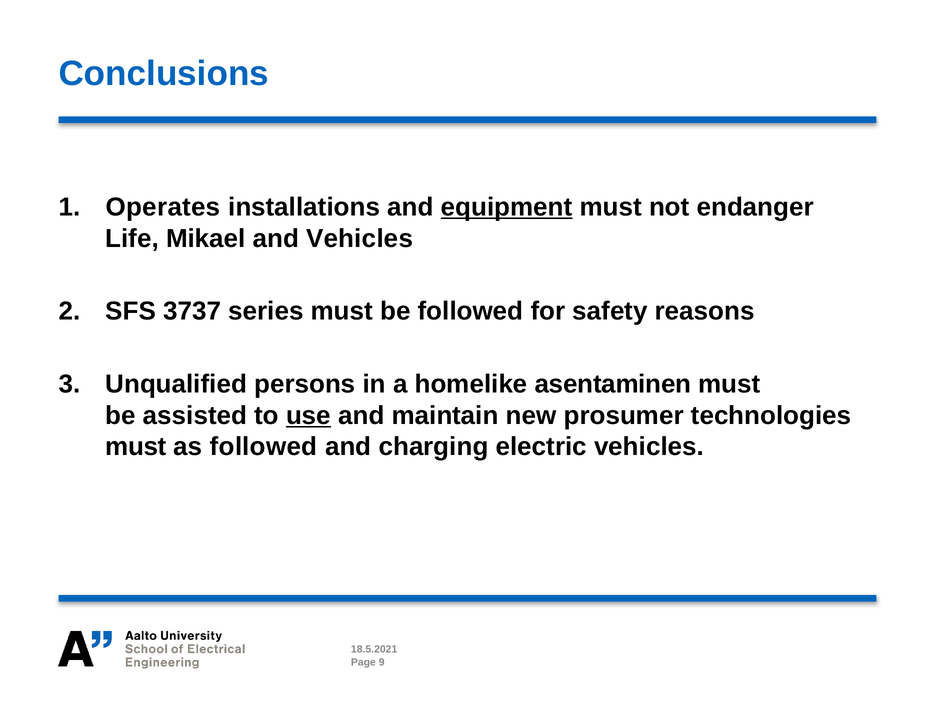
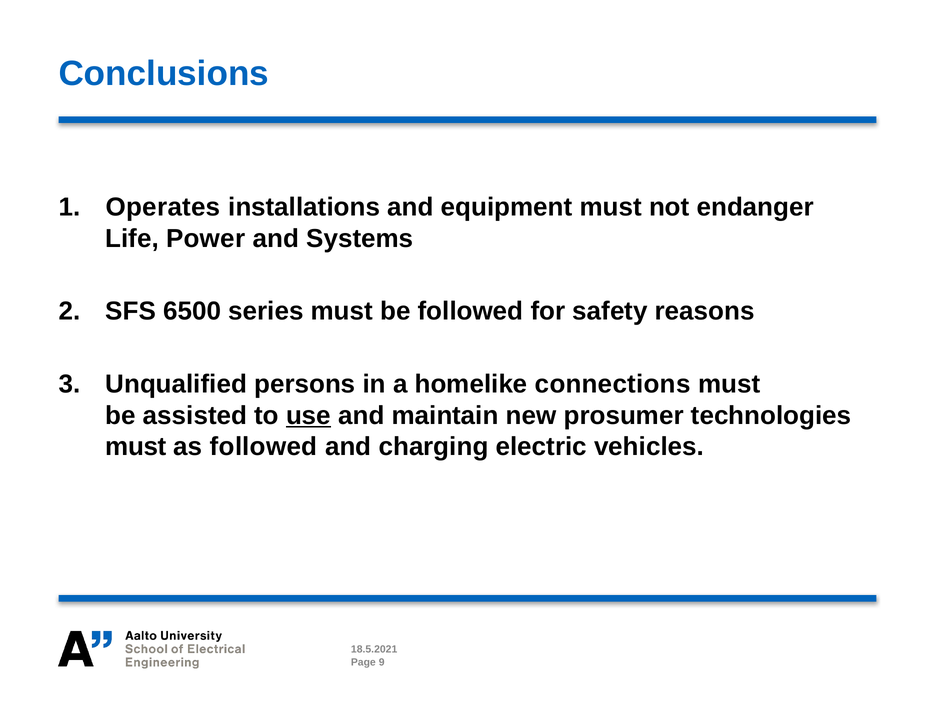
equipment underline: present -> none
Mikael: Mikael -> Power
and Vehicles: Vehicles -> Systems
3737: 3737 -> 6500
asentaminen: asentaminen -> connections
